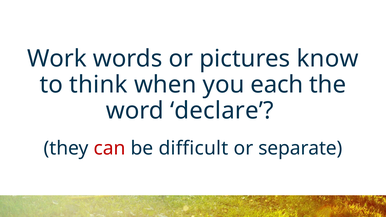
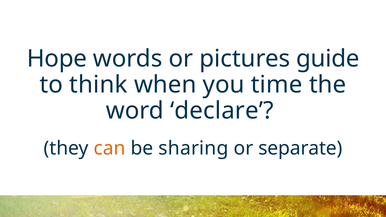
Work: Work -> Hope
know: know -> guide
each: each -> time
can colour: red -> orange
difficult: difficult -> sharing
